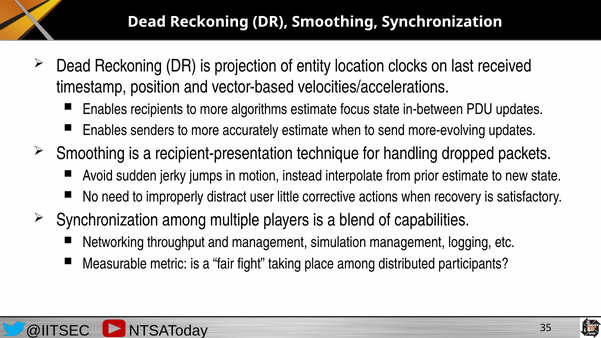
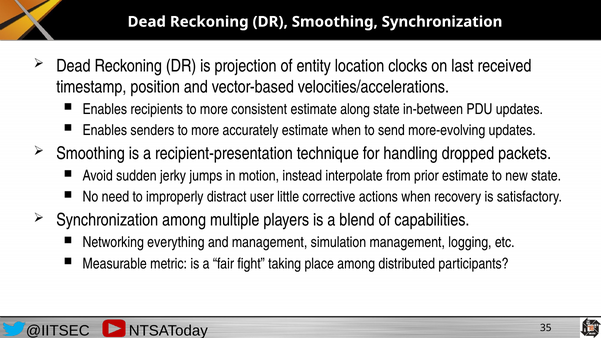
algorithms: algorithms -> consistent
focus: focus -> along
throughput: throughput -> everything
